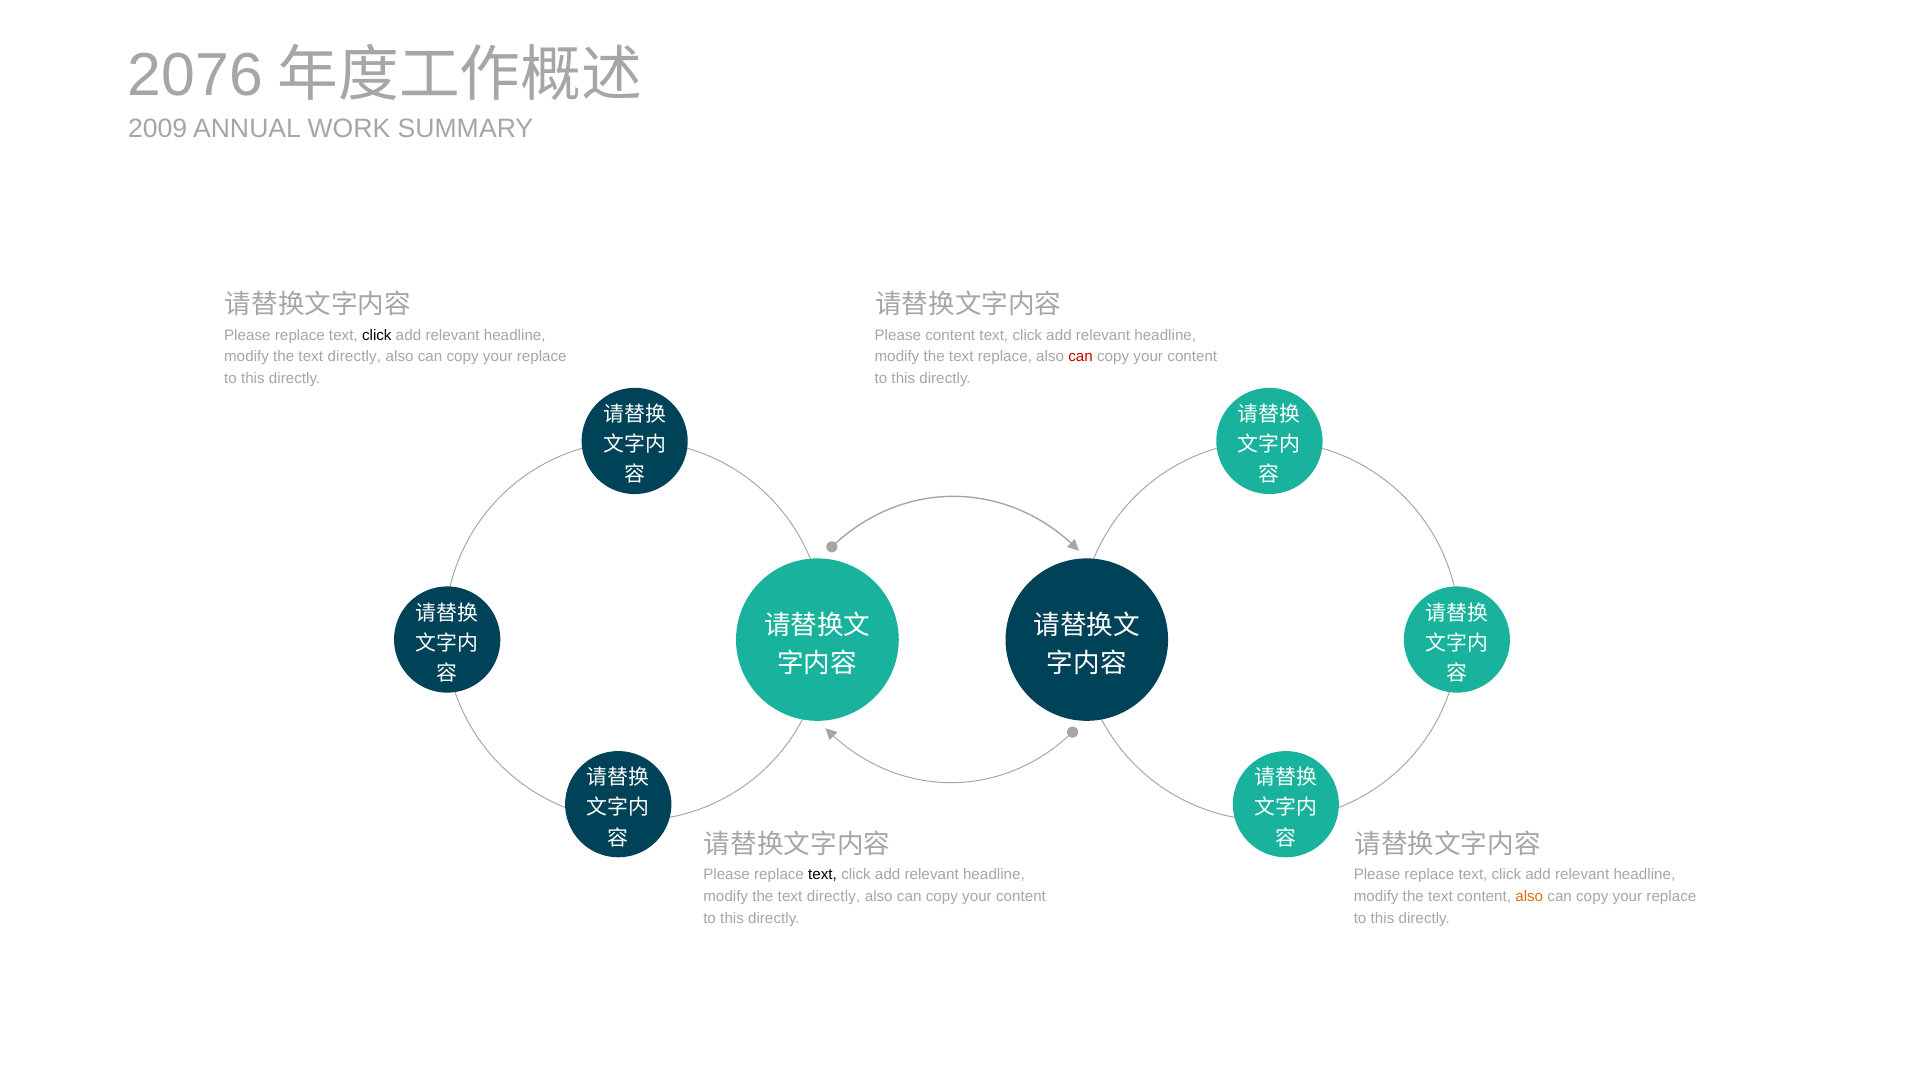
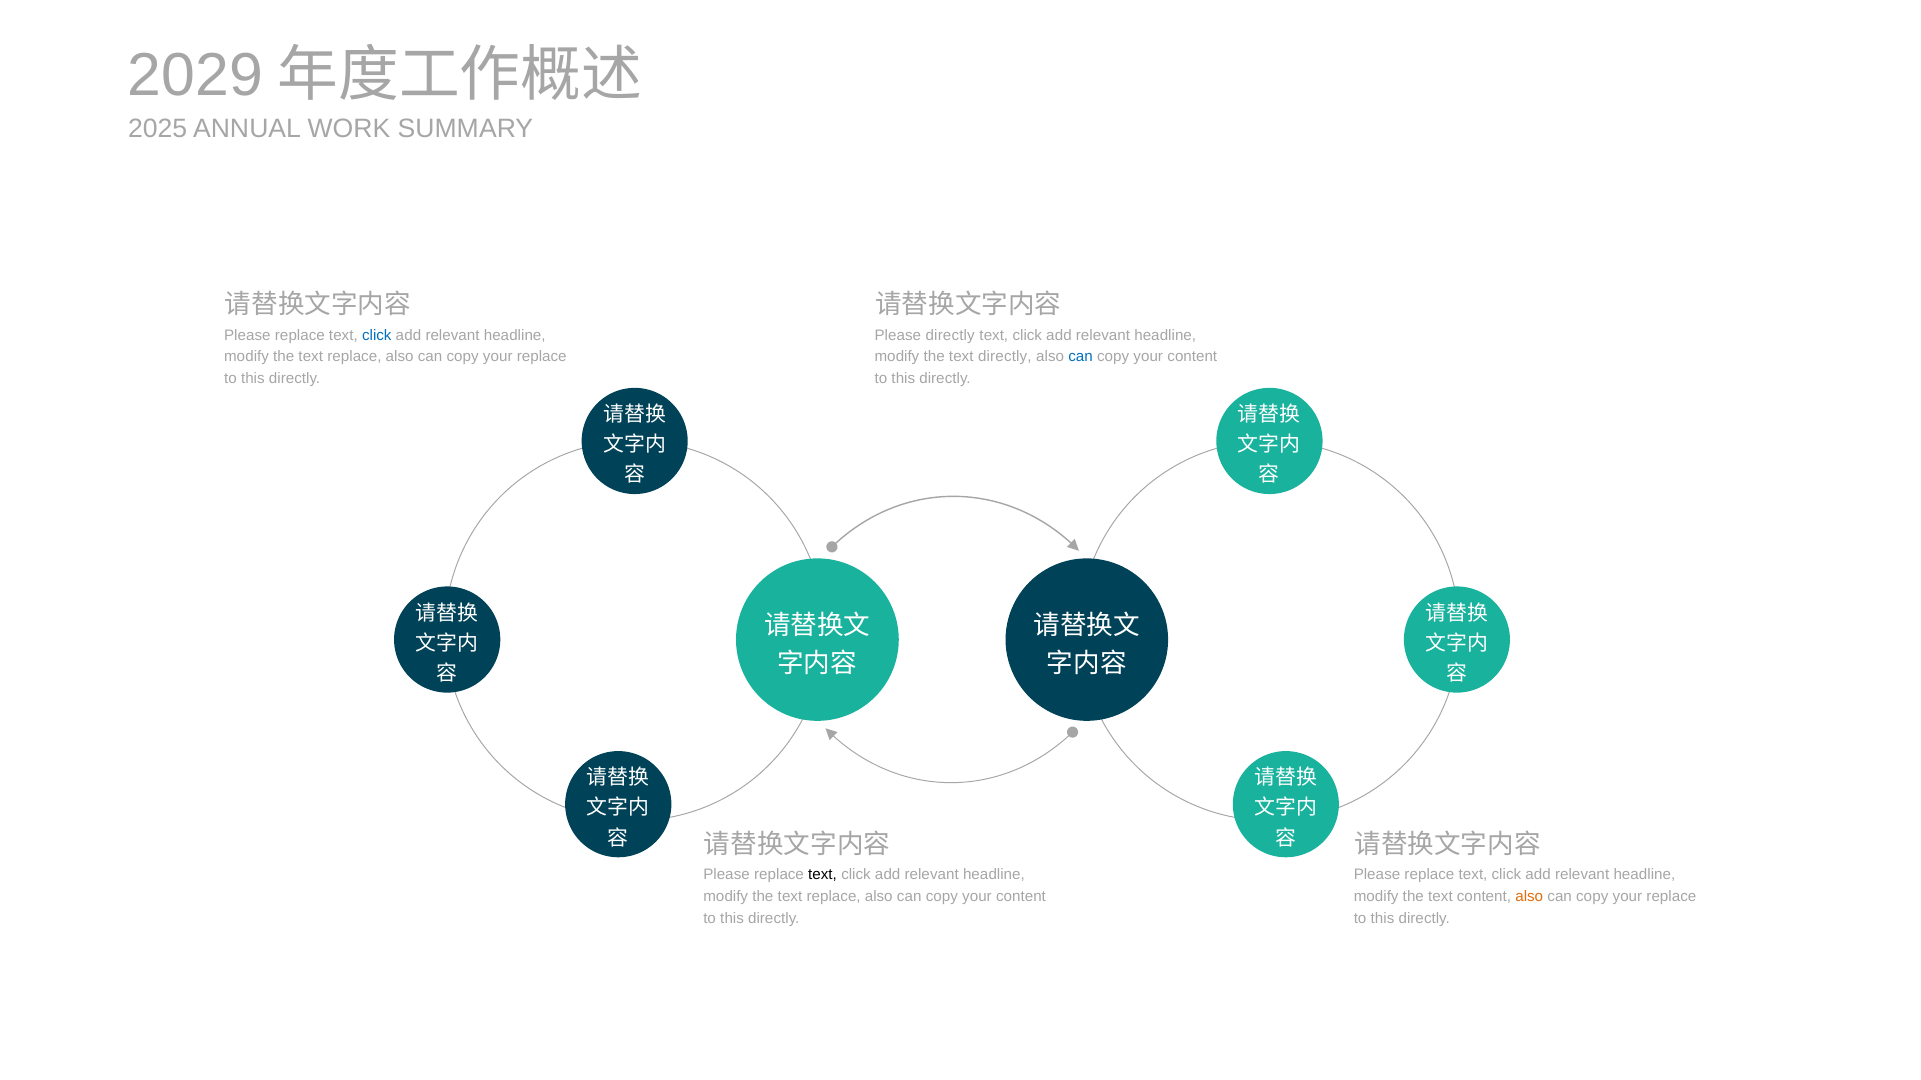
2076: 2076 -> 2029
2009: 2009 -> 2025
click at (377, 335) colour: black -> blue
Please content: content -> directly
directly at (354, 357): directly -> replace
text replace: replace -> directly
can at (1081, 357) colour: red -> blue
directly at (834, 897): directly -> replace
